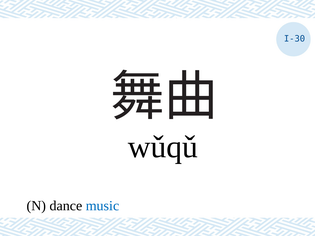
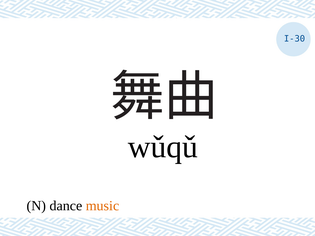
music colour: blue -> orange
